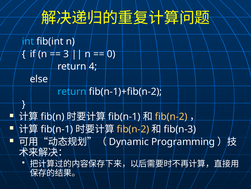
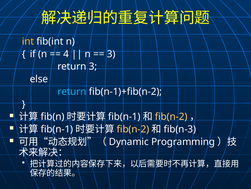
int colour: light blue -> yellow
3: 3 -> 4
0 at (111, 54): 0 -> 3
return 4: 4 -> 3
